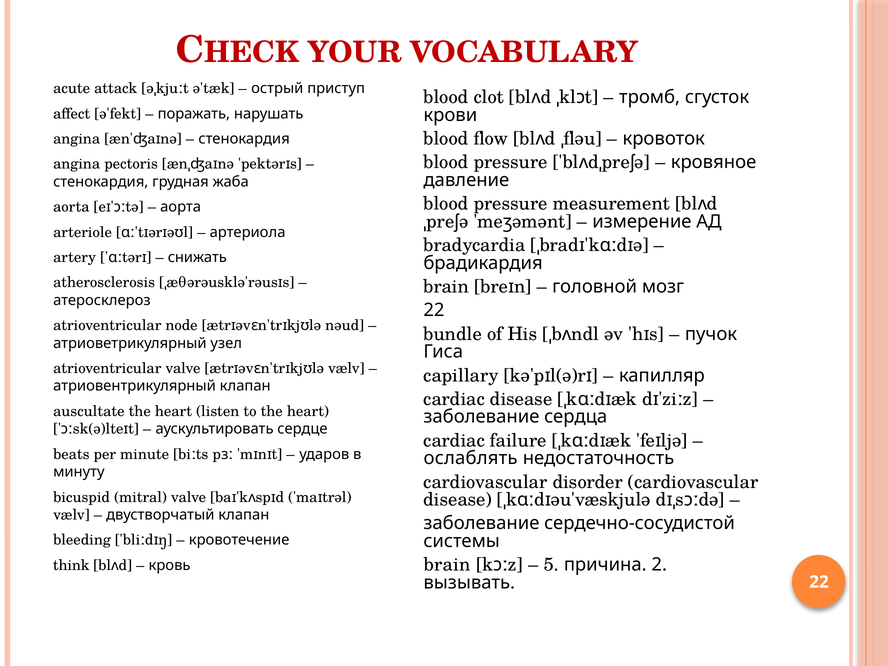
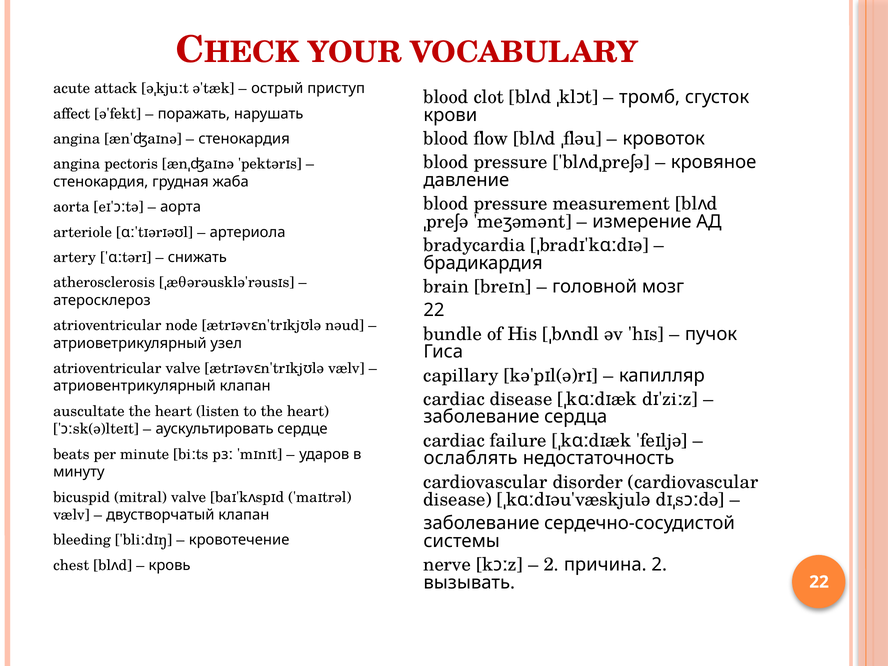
brain at (447, 565): brain -> nerve
5 at (551, 565): 5 -> 2
think: think -> chest
